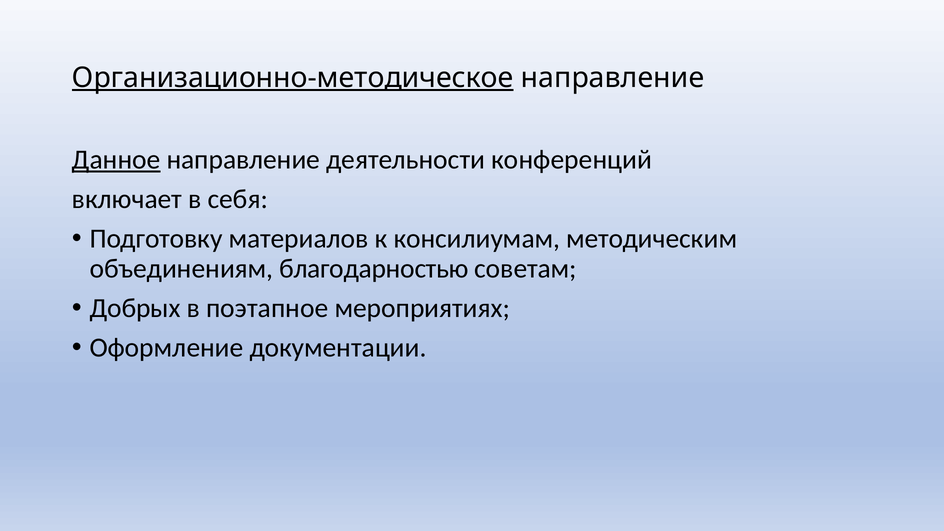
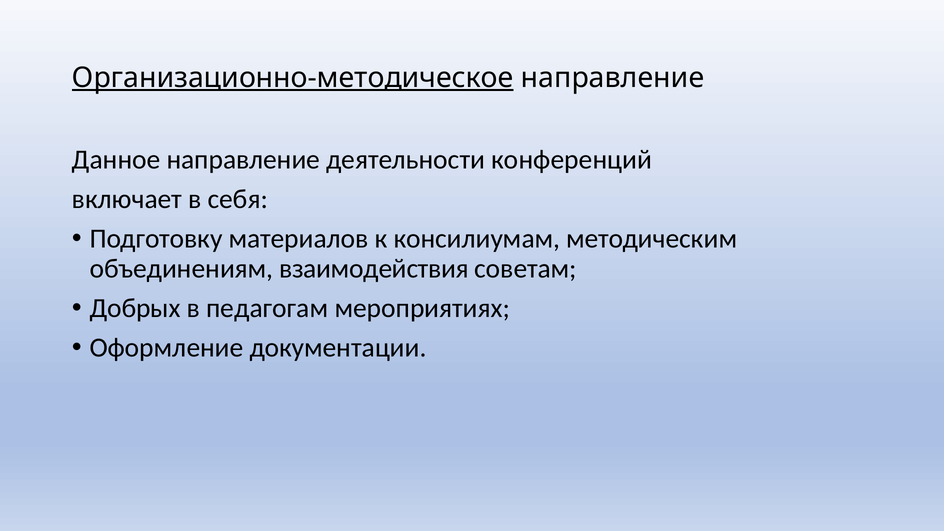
Данное underline: present -> none
благодарностью: благодарностью -> взаимодействия
поэтапное: поэтапное -> педагогам
